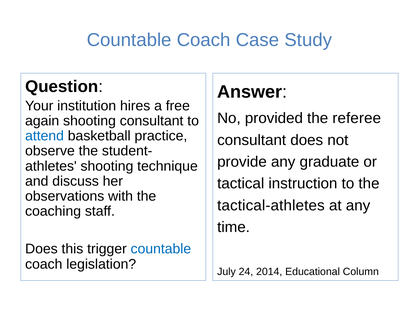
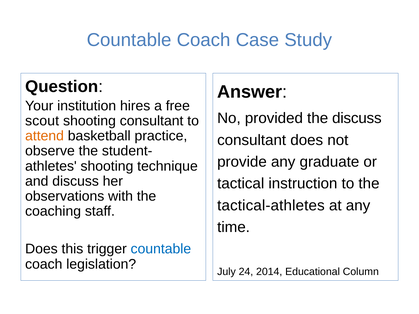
the referee: referee -> discuss
again: again -> scout
attend colour: blue -> orange
